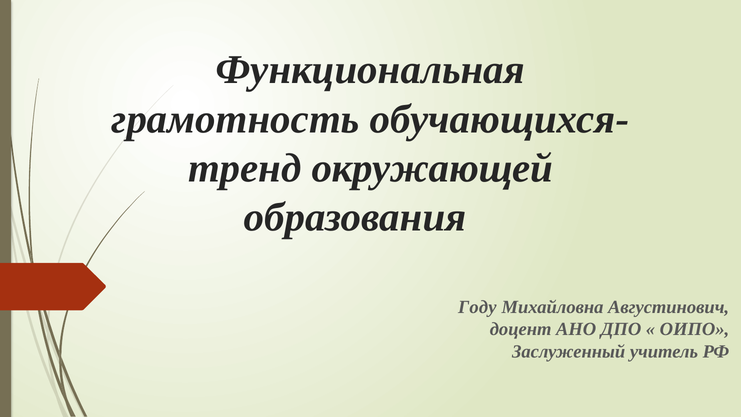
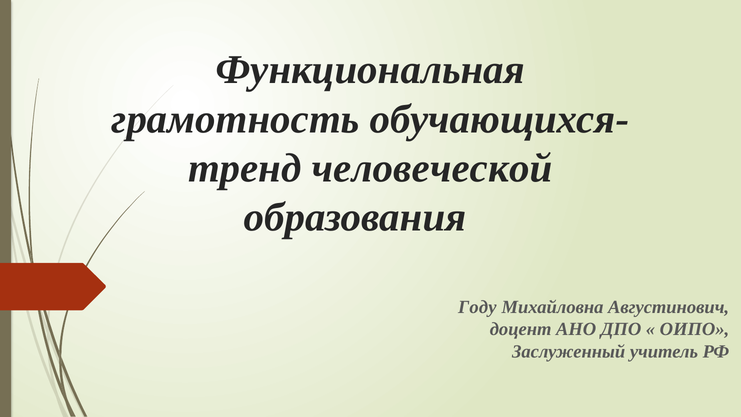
окружающей: окружающей -> человеческой
